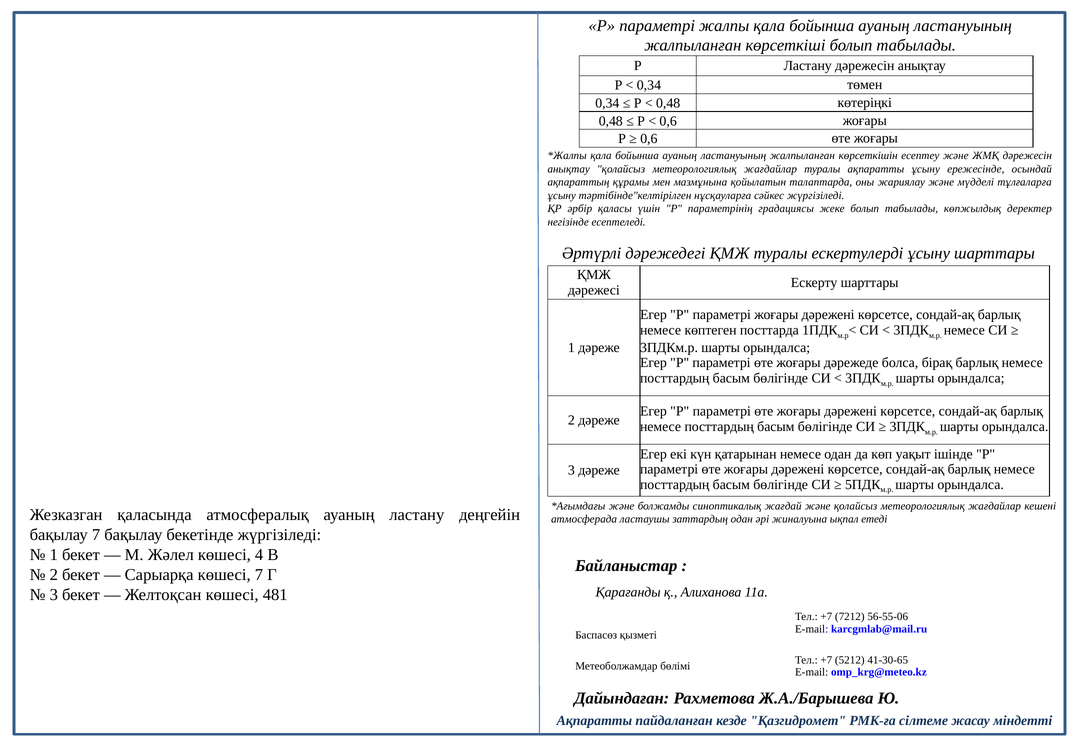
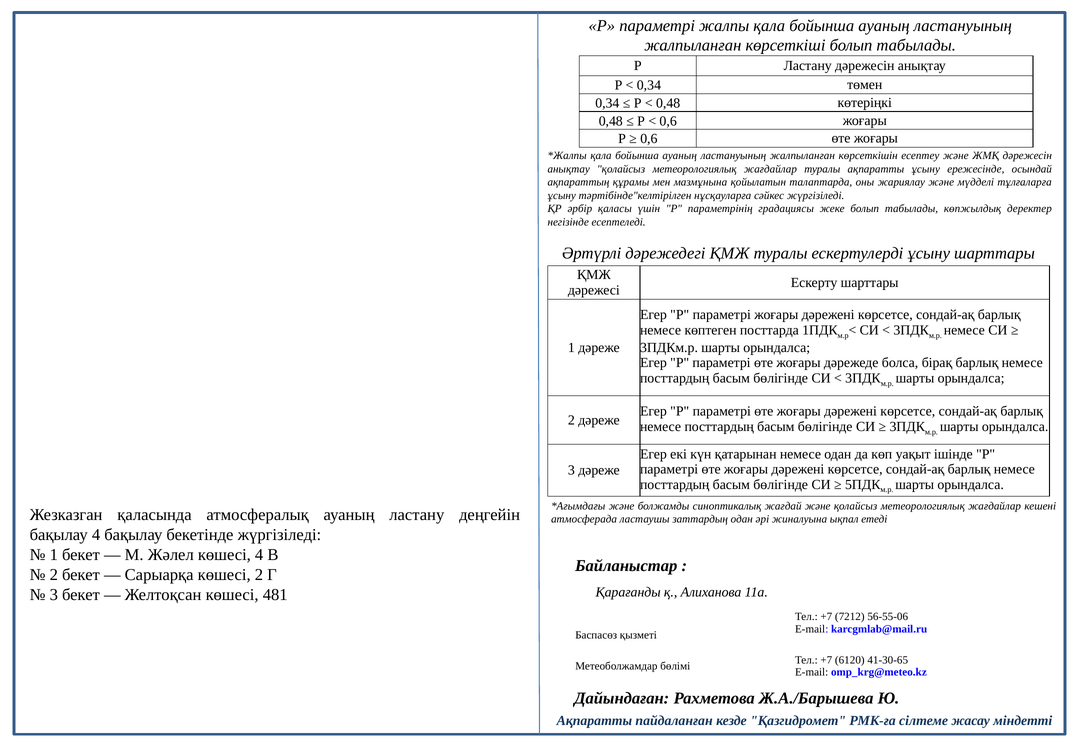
бақылау 7: 7 -> 4
көшесі 7: 7 -> 2
5212: 5212 -> 6120
